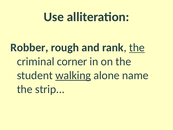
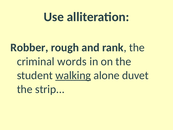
the at (137, 48) underline: present -> none
corner: corner -> words
name: name -> duvet
